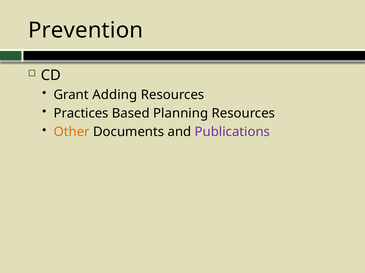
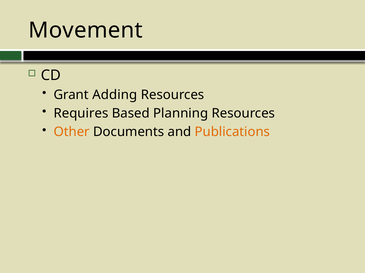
Prevention: Prevention -> Movement
Practices: Practices -> Requires
Publications colour: purple -> orange
